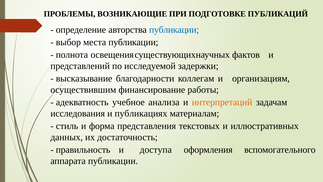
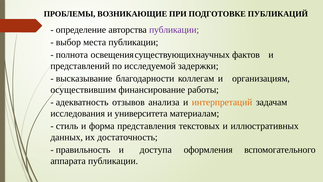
публикации at (174, 30) colour: blue -> purple
учебное: учебное -> отзывов
публикациях: публикациях -> университета
